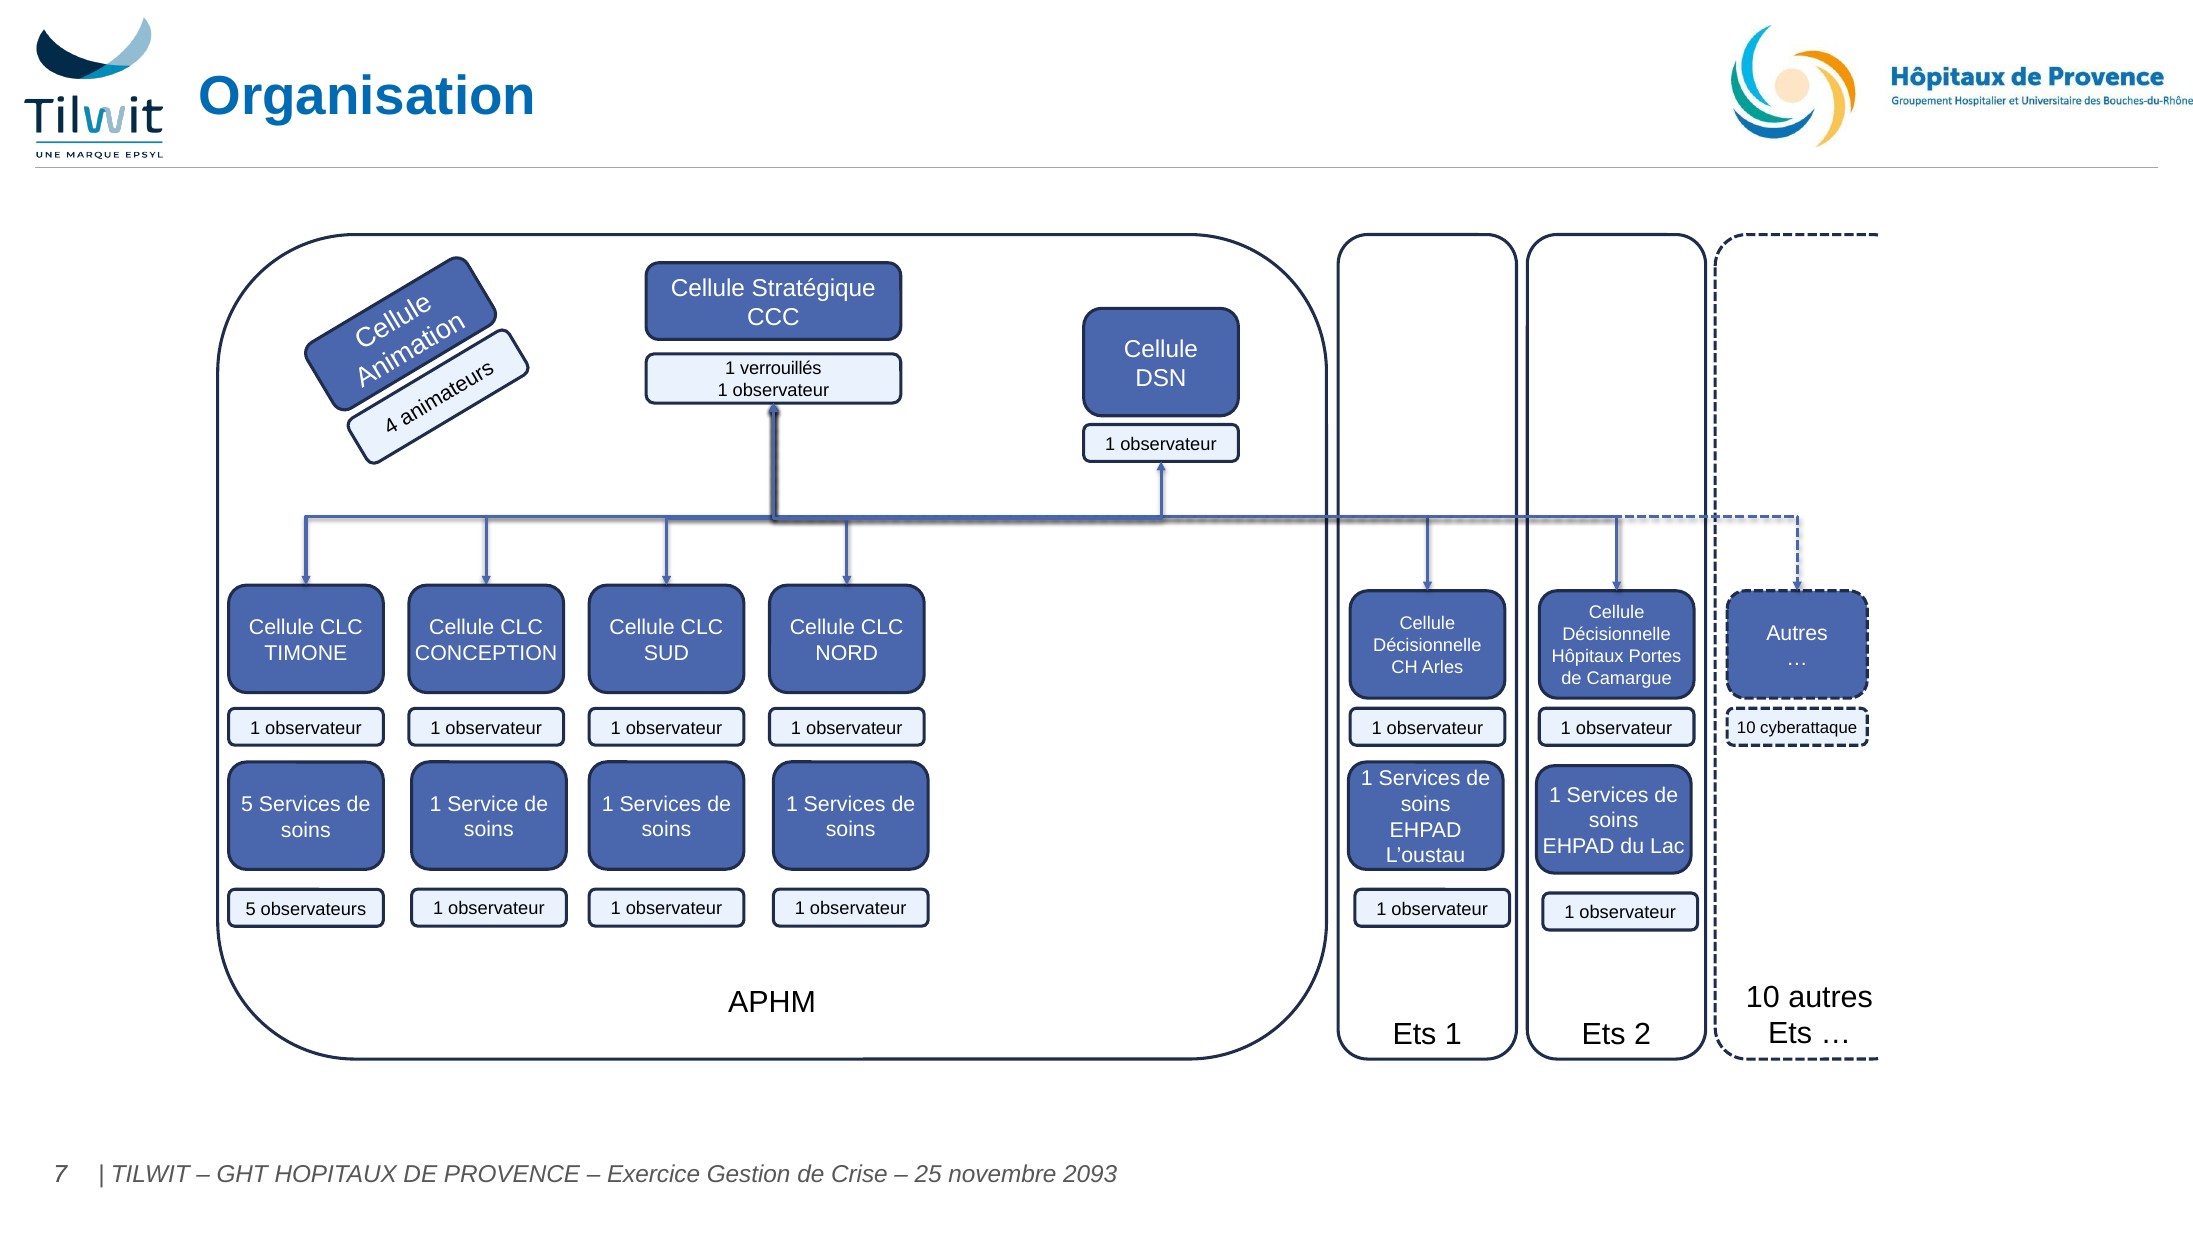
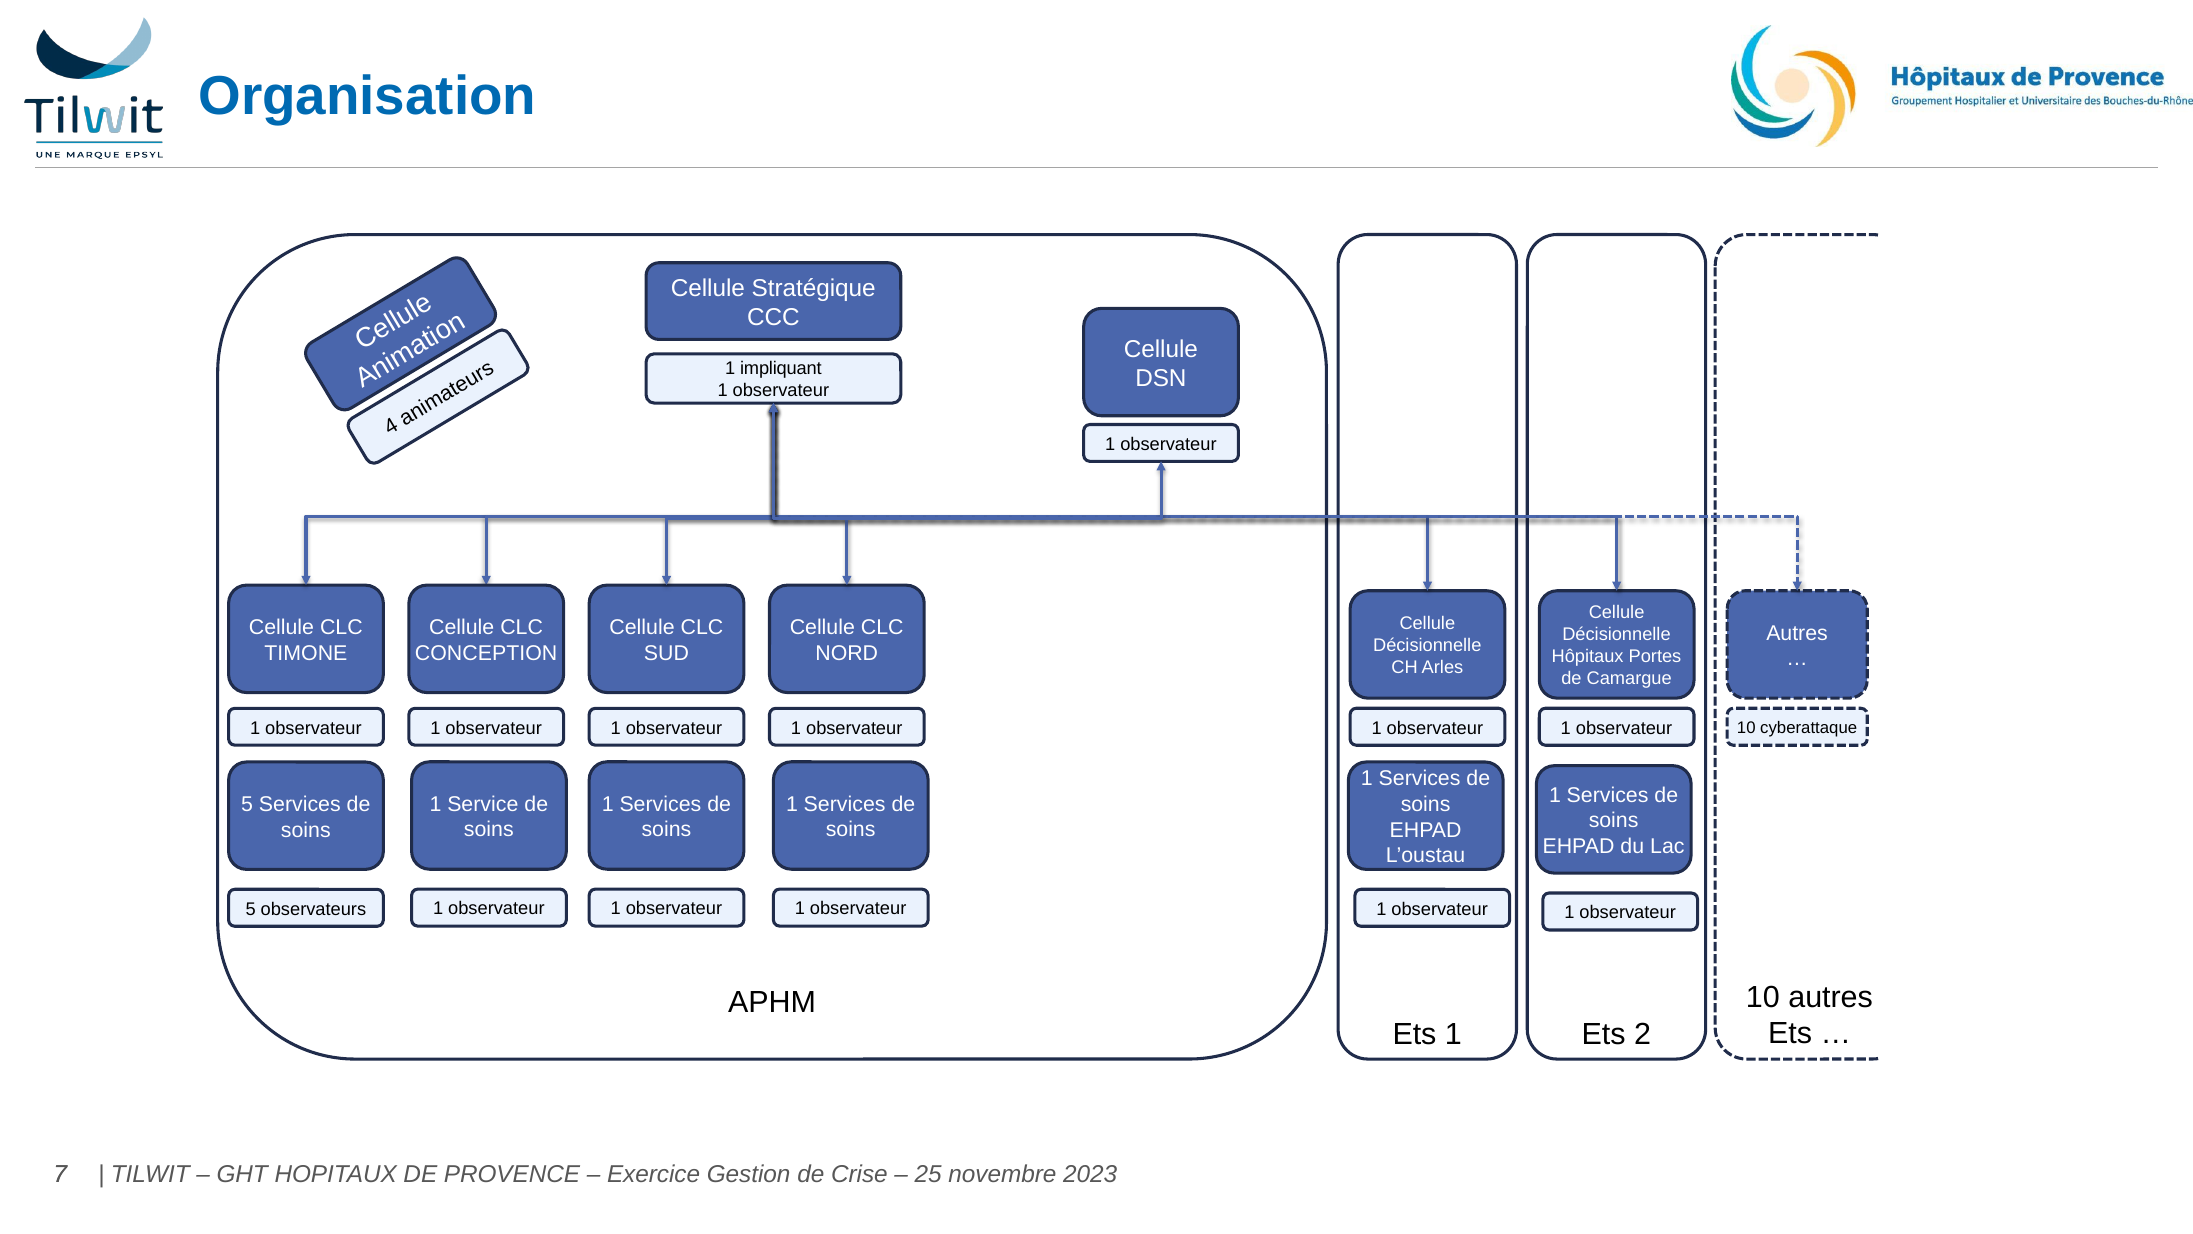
verrouillés: verrouillés -> impliquant
2093: 2093 -> 2023
